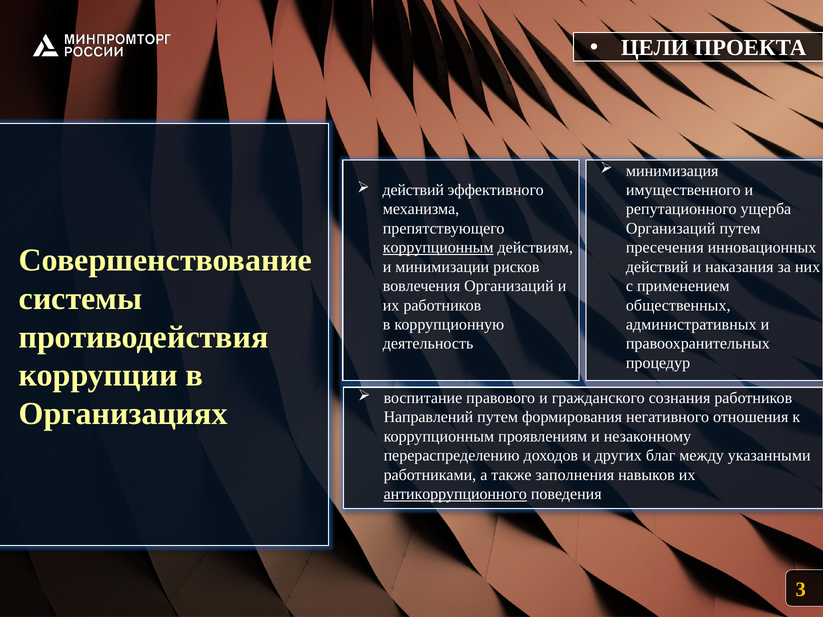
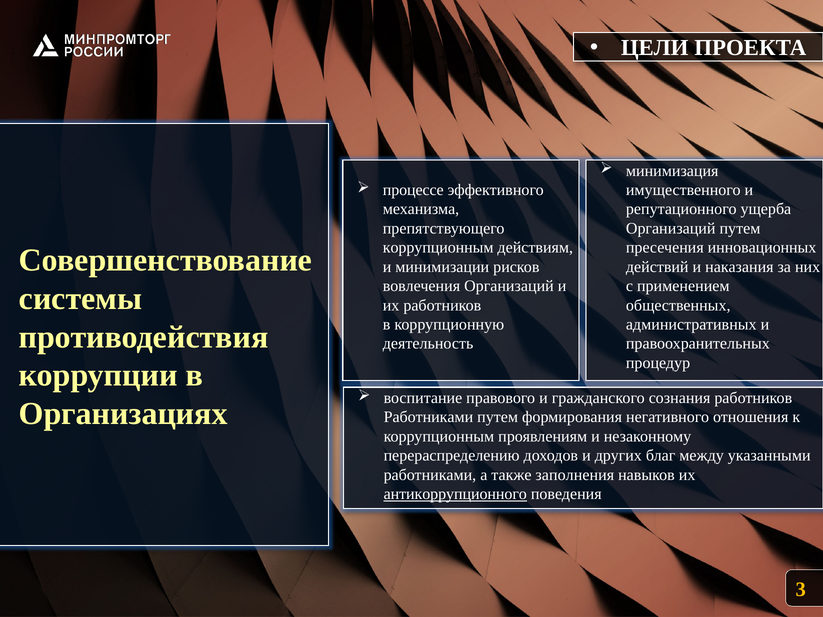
действий at (413, 190): действий -> процессе
коррупционным at (438, 248) underline: present -> none
Направлений at (428, 417): Направлений -> Работниками
